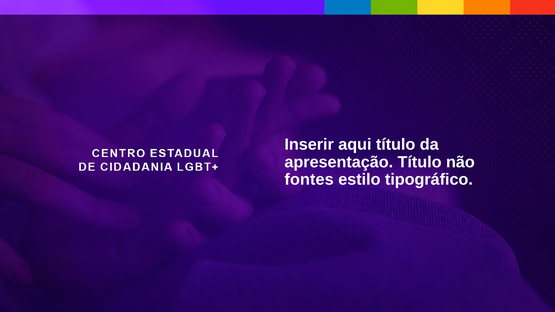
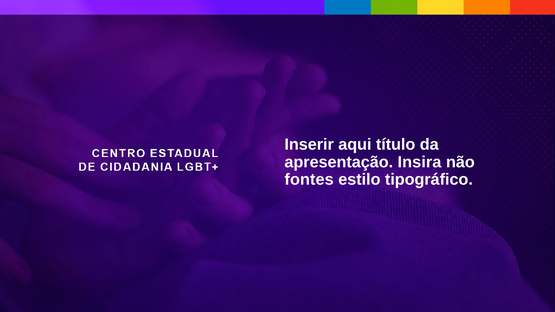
apresentação Título: Título -> Insira
